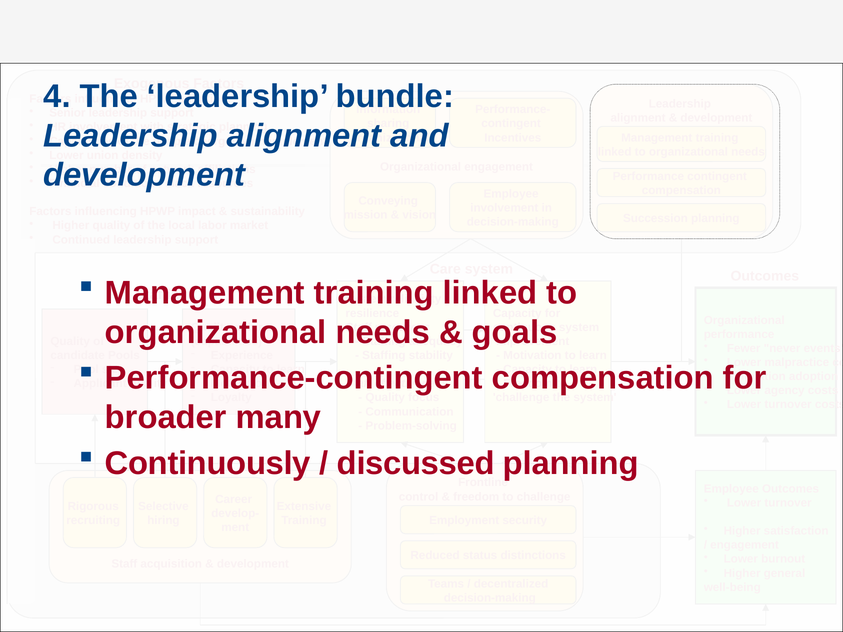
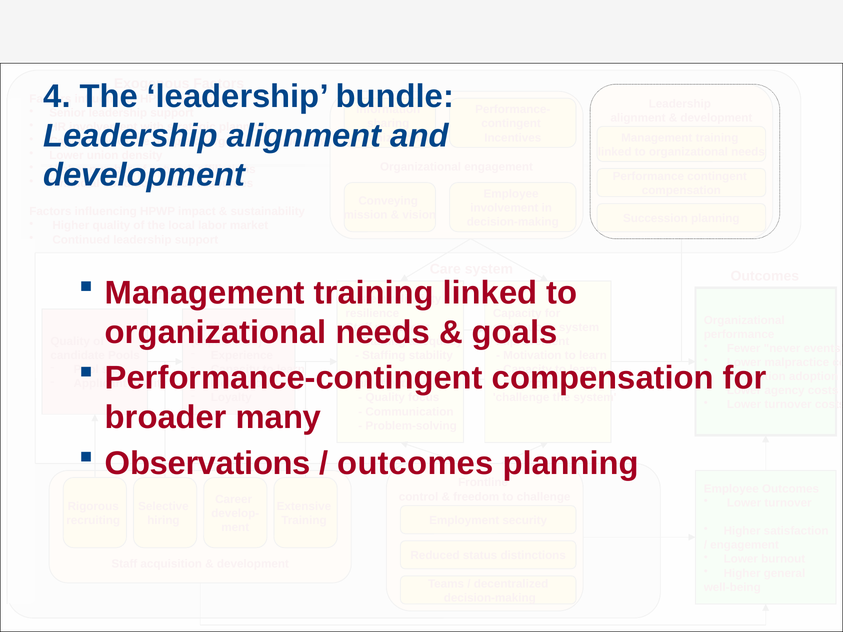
Continuously: Continuously -> Observations
discussed at (416, 464): discussed -> outcomes
